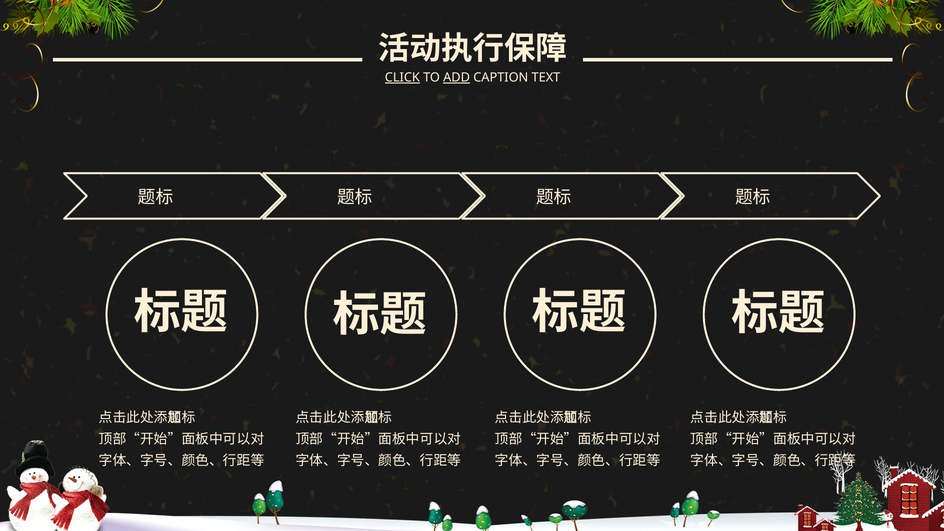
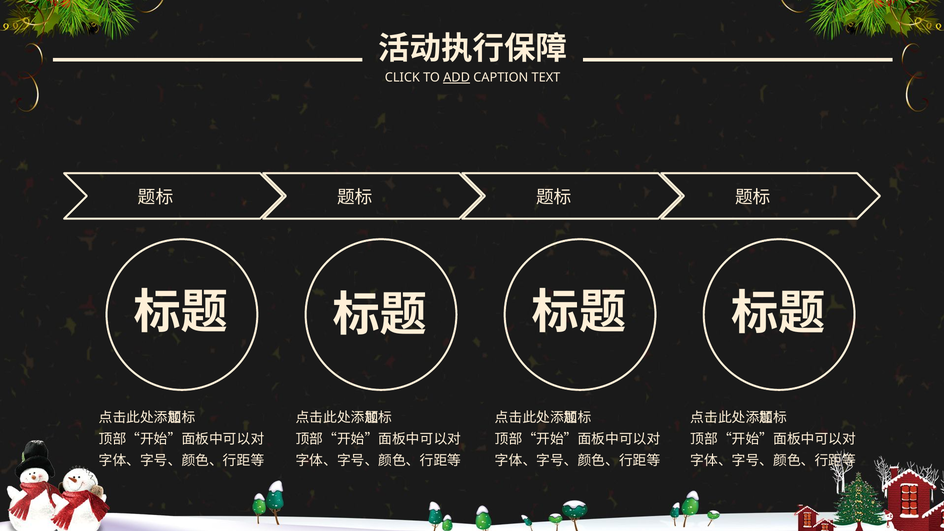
CLICK underline: present -> none
